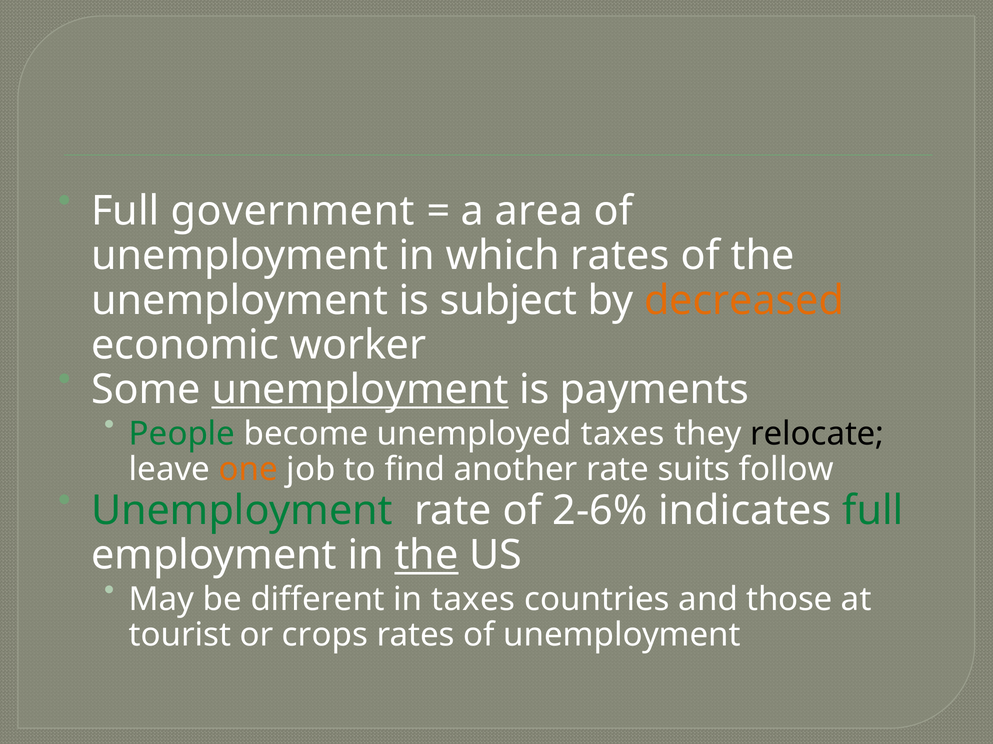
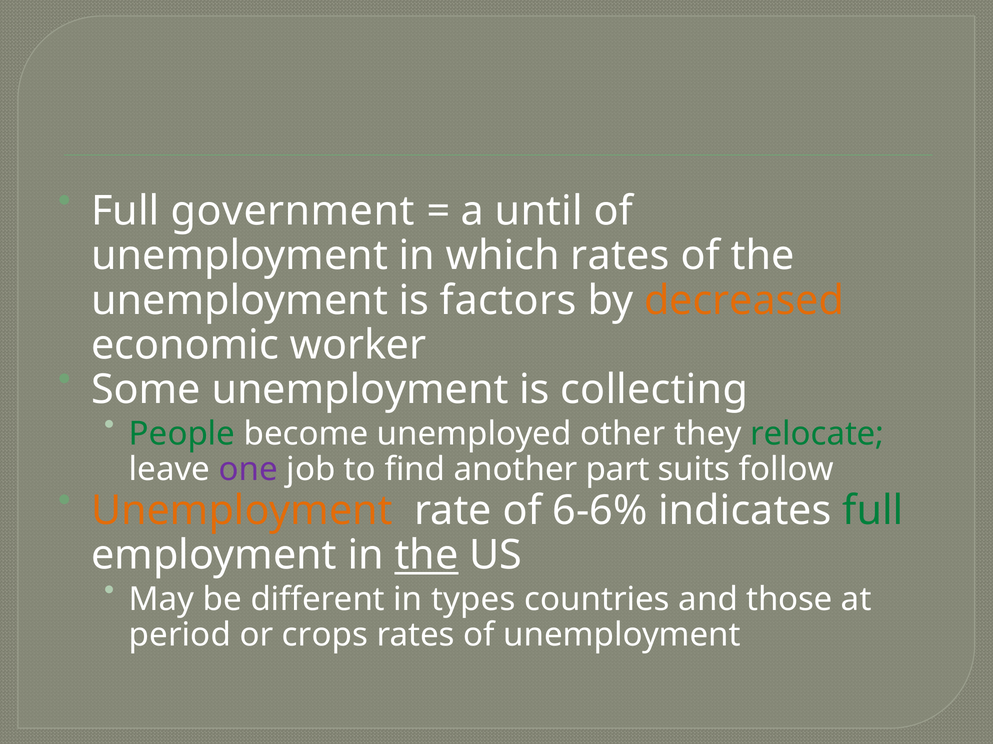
area: area -> until
subject: subject -> factors
unemployment at (360, 390) underline: present -> none
payments: payments -> collecting
unemployed taxes: taxes -> other
relocate colour: black -> green
one colour: orange -> purple
another rate: rate -> part
Unemployment at (242, 511) colour: green -> orange
2-6%: 2-6% -> 6-6%
in taxes: taxes -> types
tourist: tourist -> period
